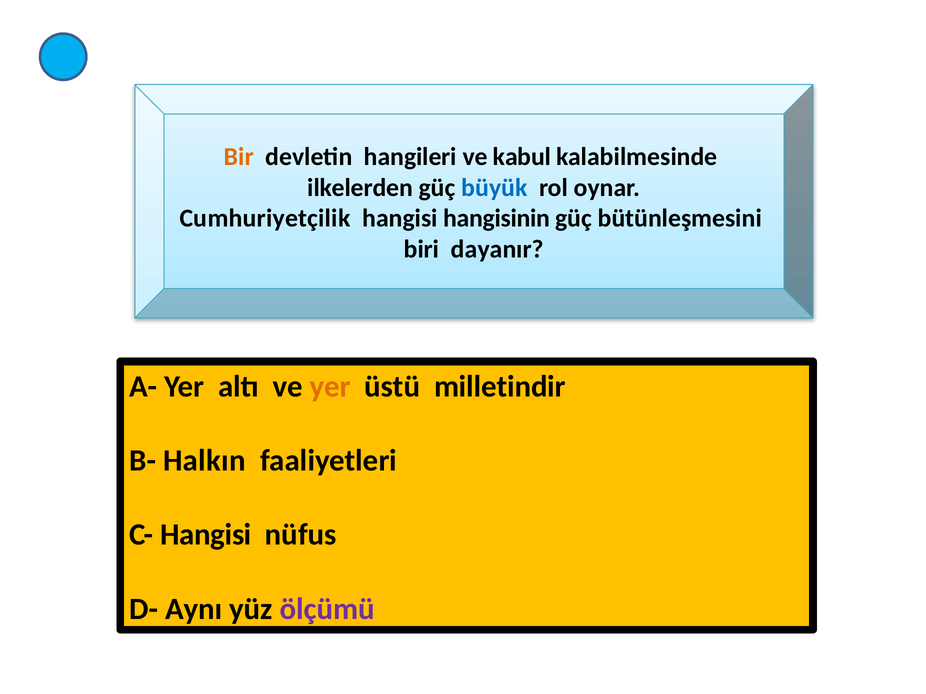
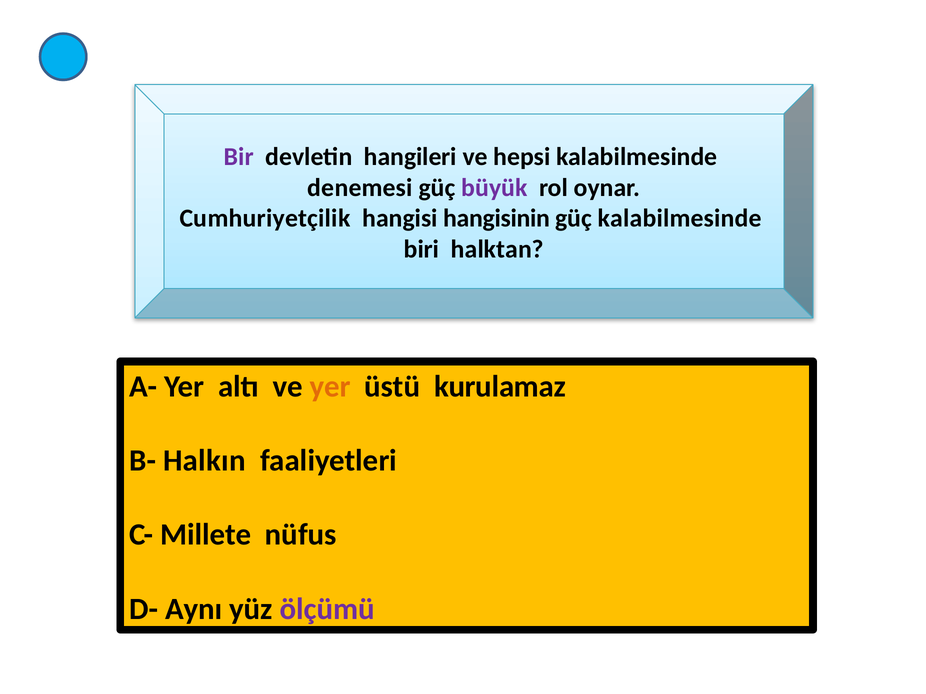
Bir colour: orange -> purple
kabul: kabul -> hepsi
ilkelerden: ilkelerden -> denemesi
büyük colour: blue -> purple
güç bütünleşmesini: bütünleşmesini -> kalabilmesinde
dayanır: dayanır -> halktan
milletindir: milletindir -> kurulamaz
C- Hangisi: Hangisi -> Millete
